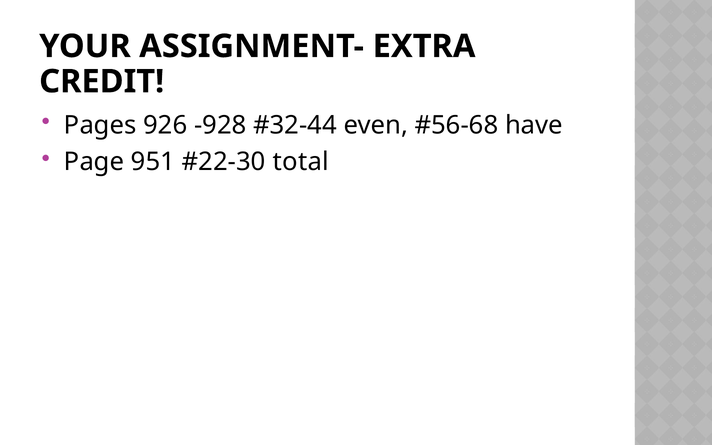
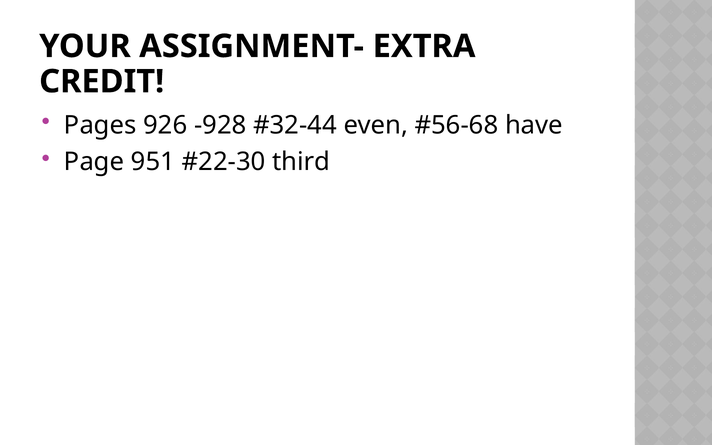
total: total -> third
